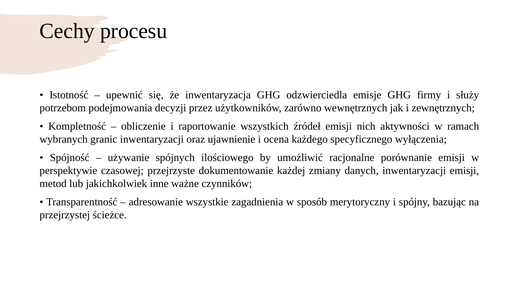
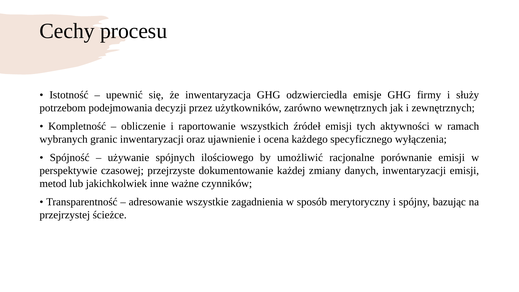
nich: nich -> tych
